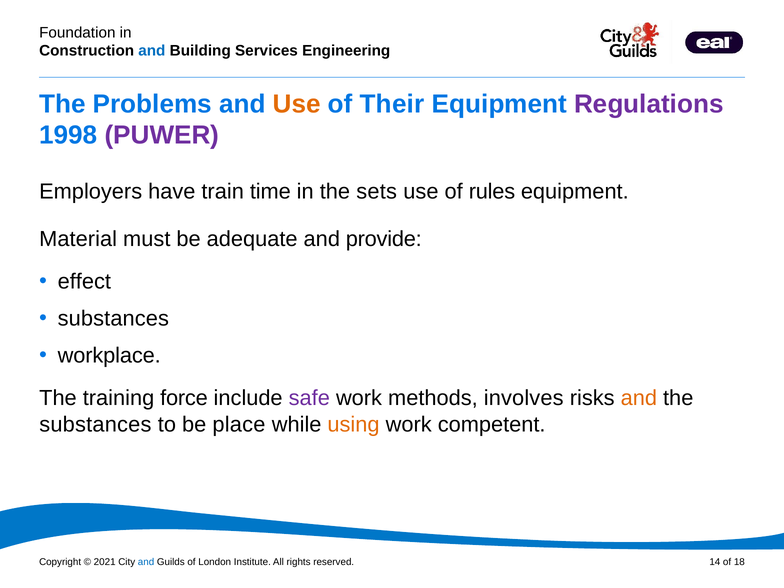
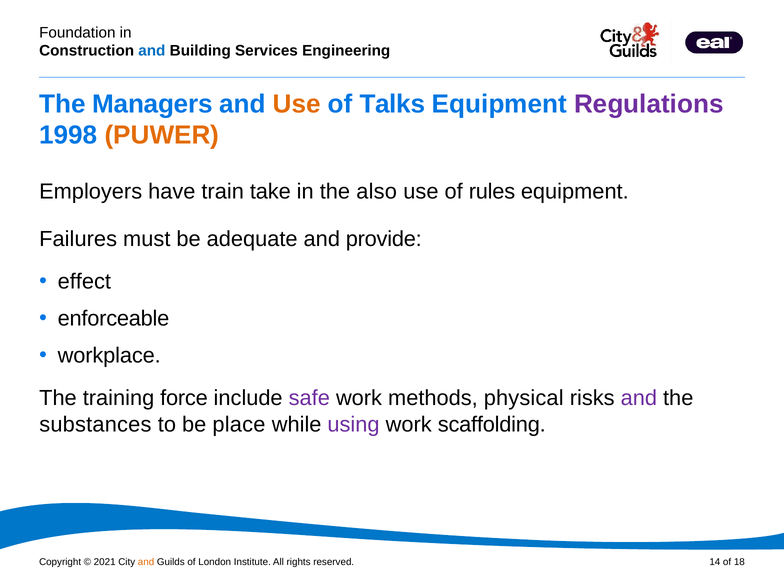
Problems: Problems -> Managers
Their: Their -> Talks
PUWER colour: purple -> orange
time: time -> take
sets: sets -> also
Material: Material -> Failures
substances at (113, 319): substances -> enforceable
involves: involves -> physical
and at (639, 398) colour: orange -> purple
using colour: orange -> purple
competent: competent -> scaffolding
and at (146, 562) colour: blue -> orange
